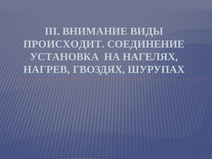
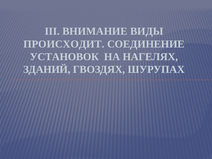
УСТАНОВКА: УСТАНОВКА -> УСТАНОВОК
НАГРЕВ: НАГРЕВ -> ЗДАНИЙ
